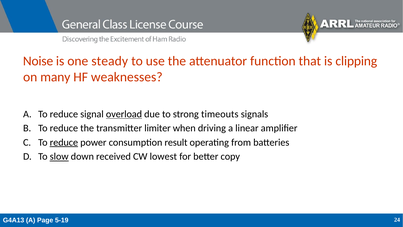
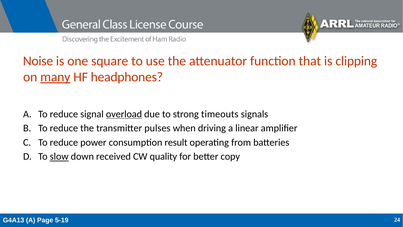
steady: steady -> square
many underline: none -> present
weaknesses: weaknesses -> headphones
limiter: limiter -> pulses
reduce at (64, 142) underline: present -> none
lowest: lowest -> quality
